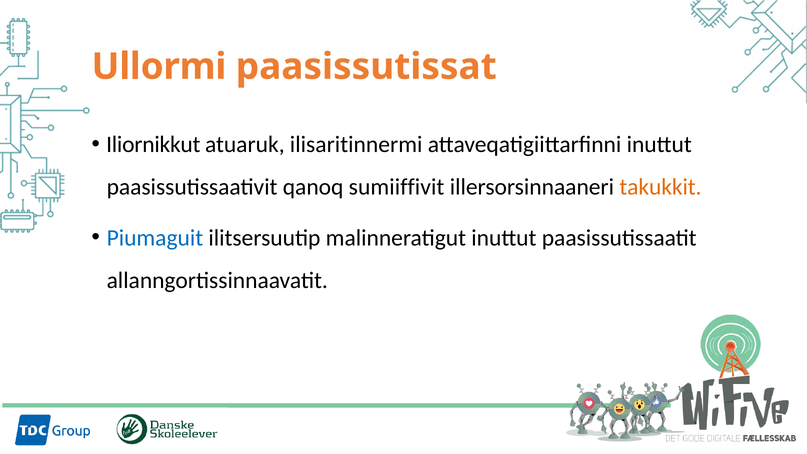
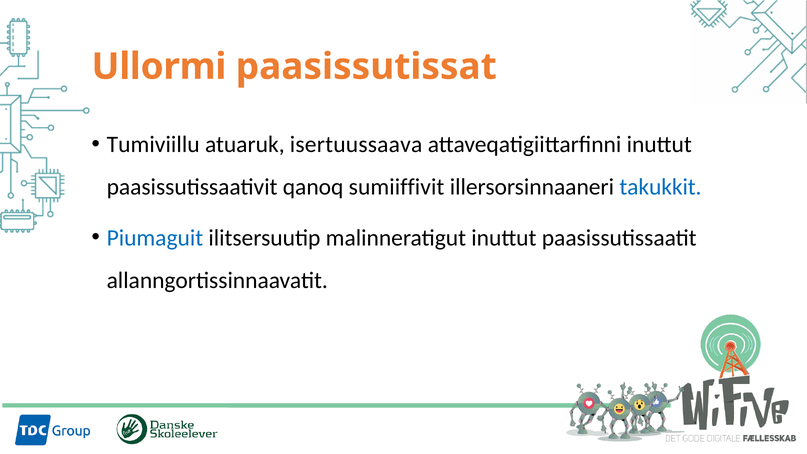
Iliornikkut: Iliornikkut -> Tumiviillu
ilisaritinnermi: ilisaritinnermi -> isertuussaava
takukkit colour: orange -> blue
